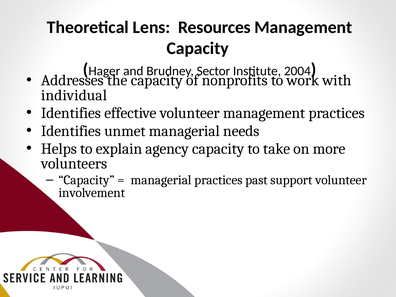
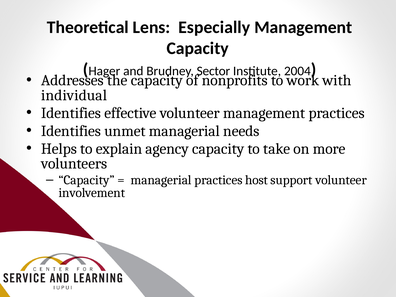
Resources: Resources -> Especially
past: past -> host
